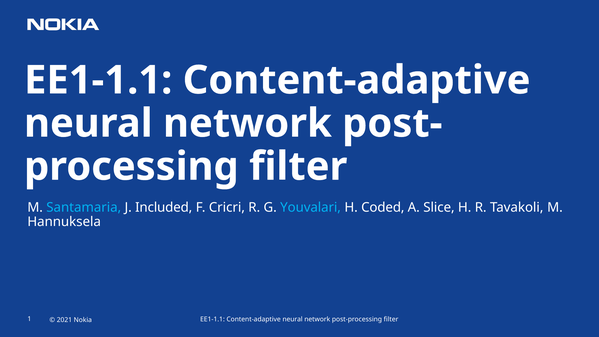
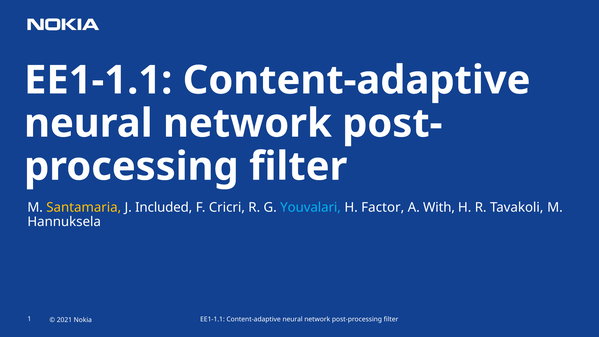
Santamaria colour: light blue -> yellow
Coded: Coded -> Factor
Slice: Slice -> With
